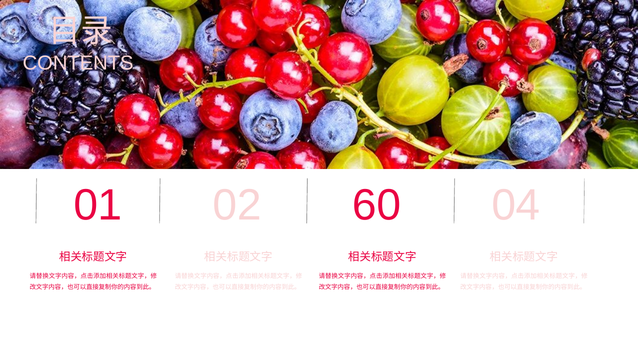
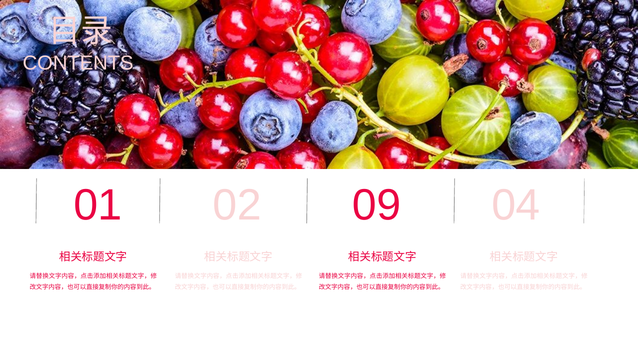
60: 60 -> 09
